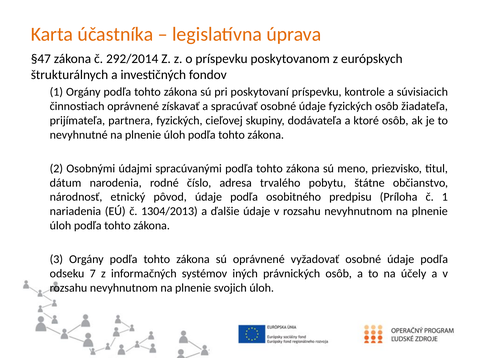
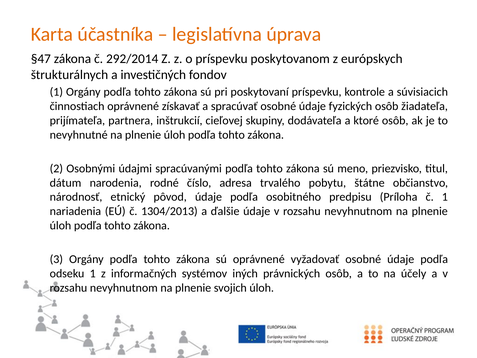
partnera fyzických: fyzických -> inštrukcií
odseku 7: 7 -> 1
